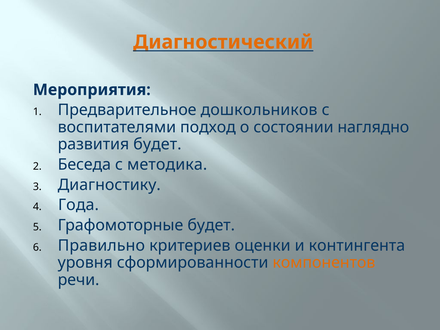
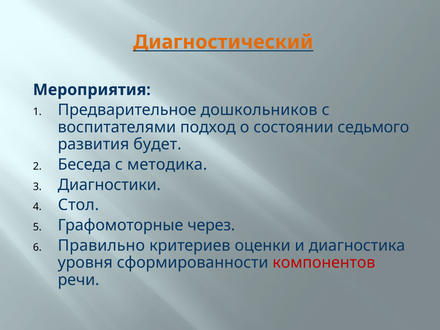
наглядно: наглядно -> седьмого
Диагностику: Диагностику -> Диагностики
Года: Года -> Стол
Графомоторные будет: будет -> через
контингента: контингента -> диагностика
компонентов colour: orange -> red
